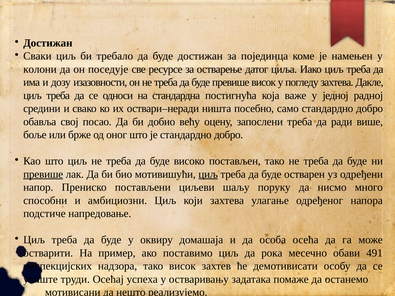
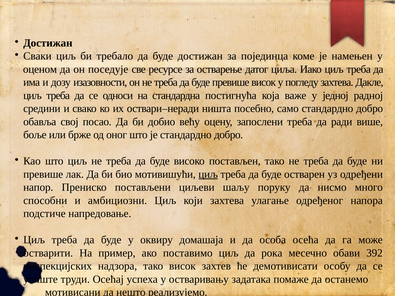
колони: колони -> оценом
превише at (43, 174) underline: present -> none
491: 491 -> 392
